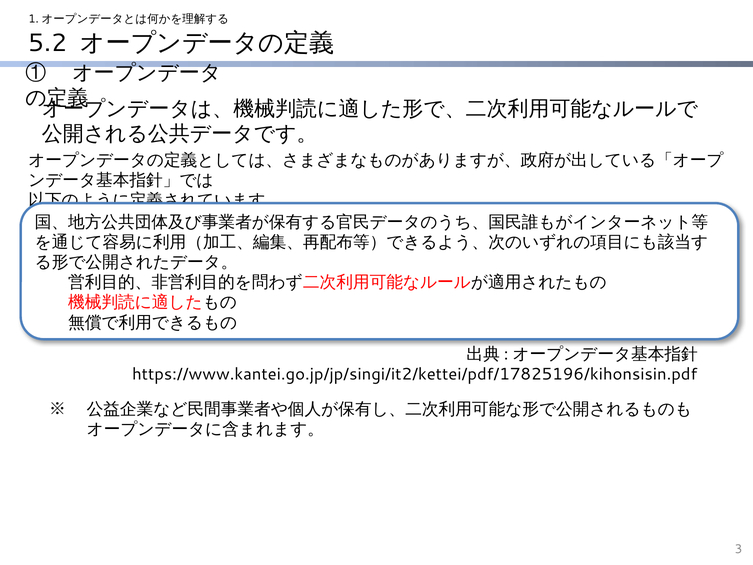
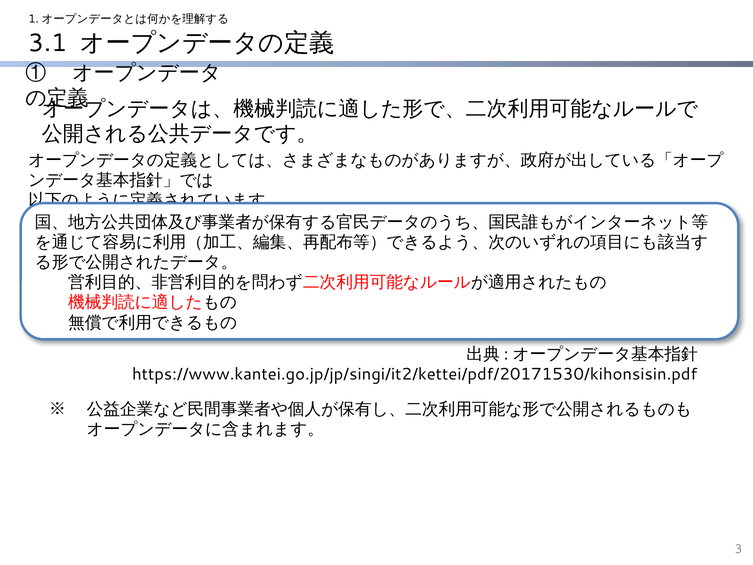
5.2: 5.2 -> 3.1
https://www.kantei.go.jp/jp/singi/it2/kettei/pdf/17825196/kihonsisin.pdf: https://www.kantei.go.jp/jp/singi/it2/kettei/pdf/17825196/kihonsisin.pdf -> https://www.kantei.go.jp/jp/singi/it2/kettei/pdf/20171530/kihonsisin.pdf
